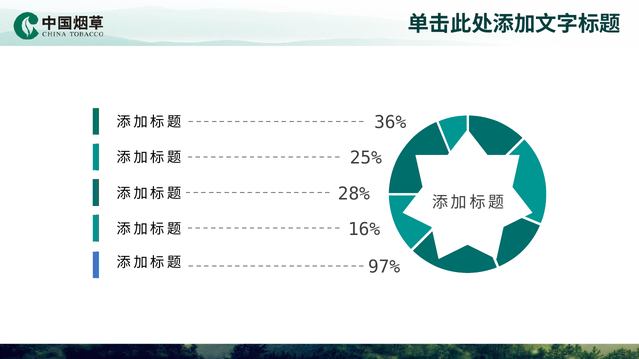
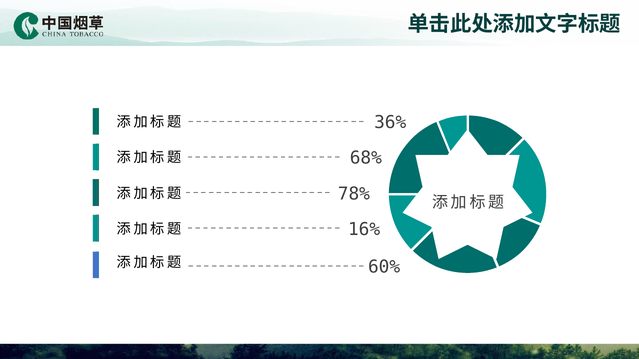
25%: 25% -> 68%
28%: 28% -> 78%
97%: 97% -> 60%
